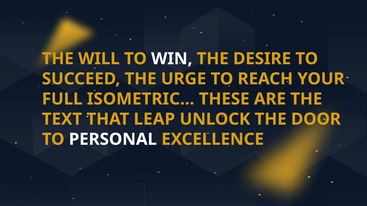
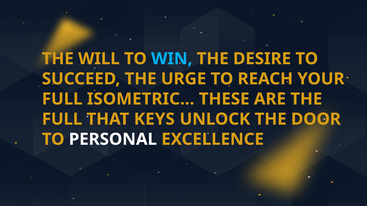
WIN colour: white -> light blue
TEXT at (62, 119): TEXT -> FULL
LEAP: LEAP -> KEYS
